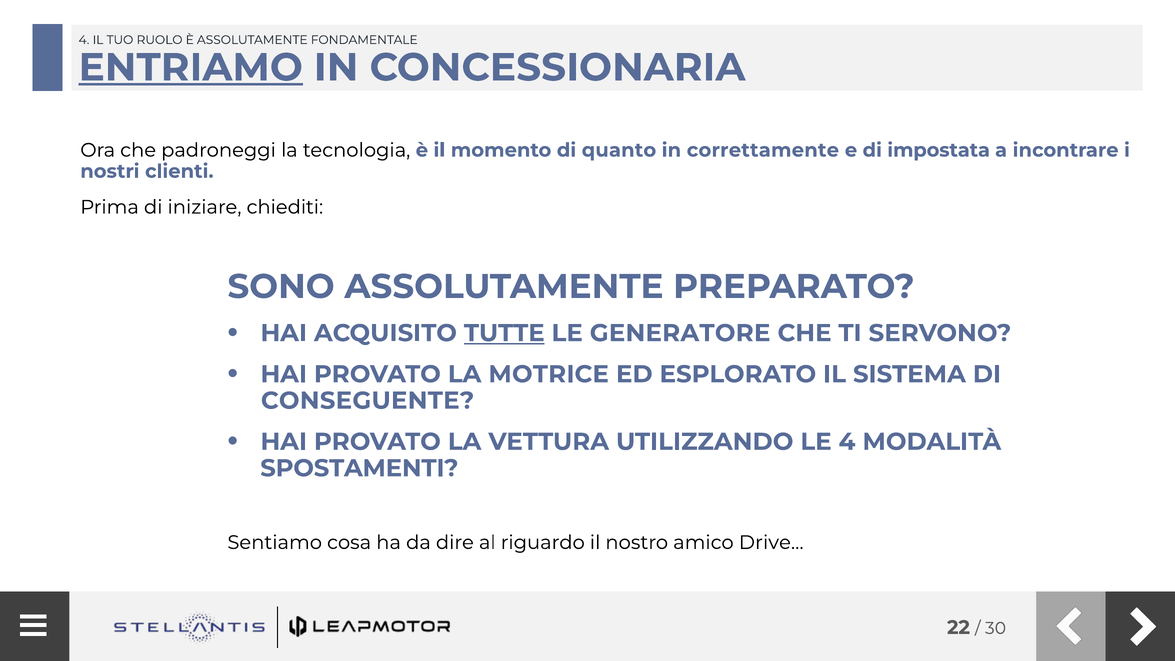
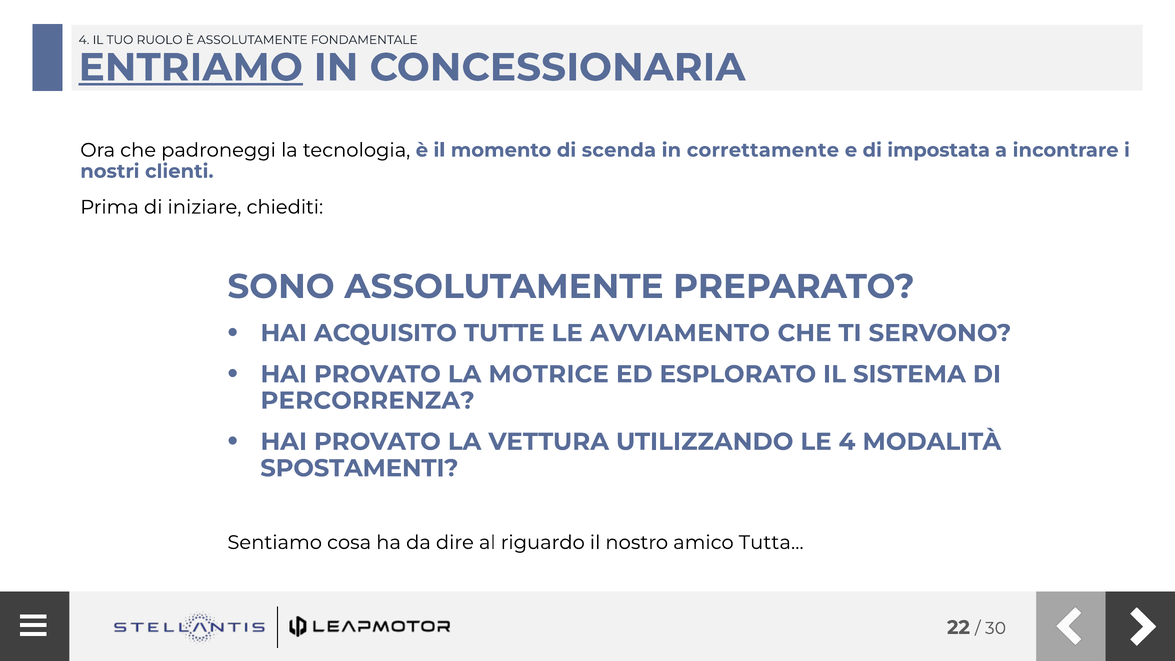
quanto: quanto -> scenda
TUTTE underline: present -> none
GENERATORE: GENERATORE -> AVVIAMENTO
CONSEGUENTE: CONSEGUENTE -> PERCORRENZA
Drive: Drive -> Tutta
